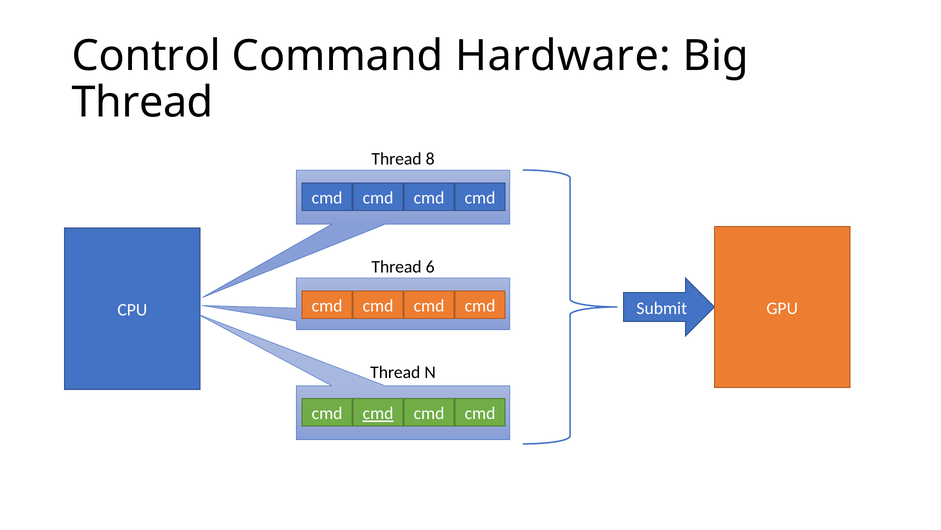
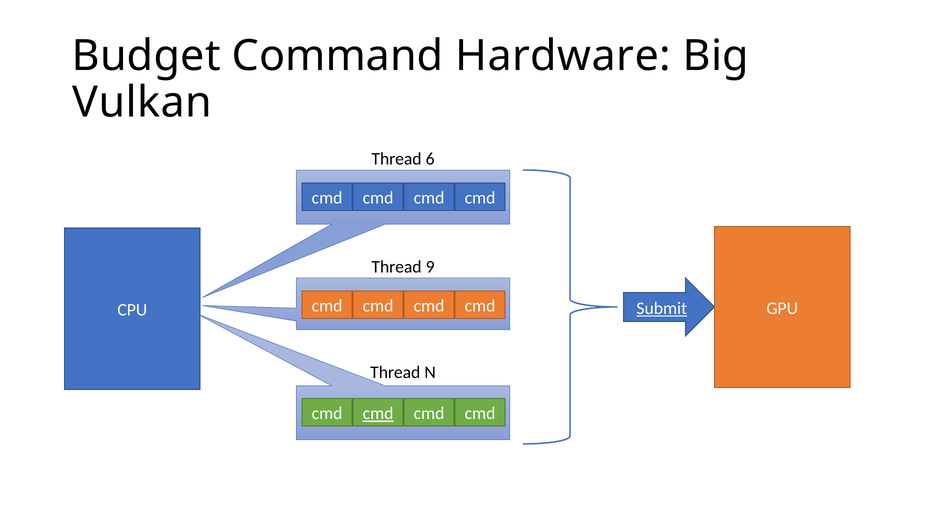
Control: Control -> Budget
Thread at (143, 102): Thread -> Vulkan
8: 8 -> 6
6: 6 -> 9
Submit underline: none -> present
